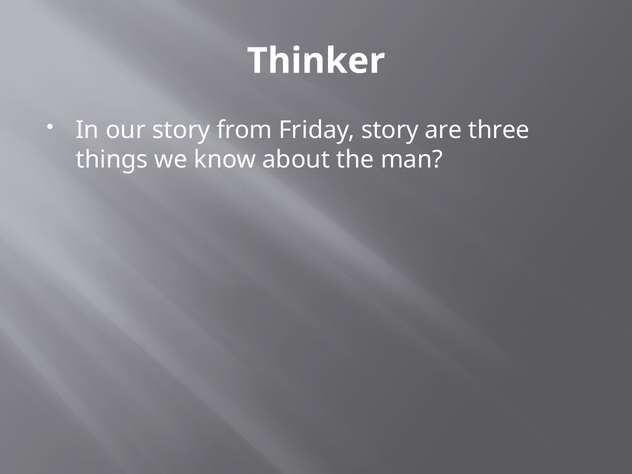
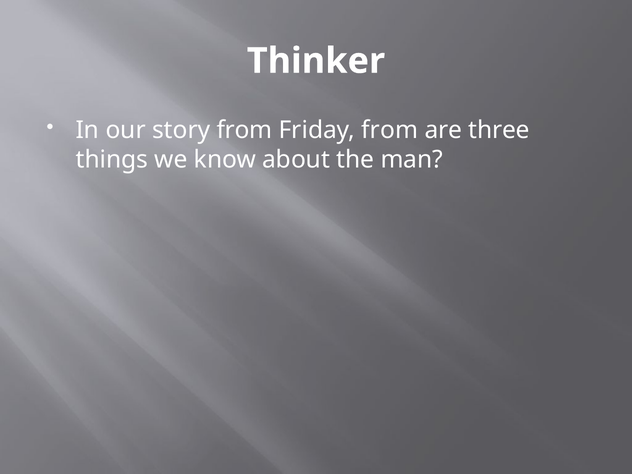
Friday story: story -> from
